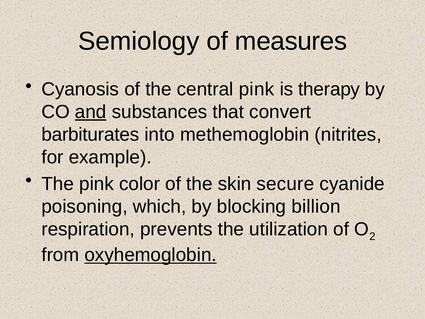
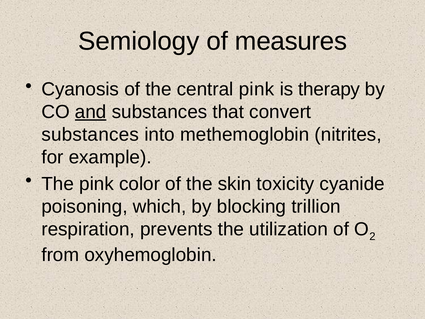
barbiturates at (90, 135): barbiturates -> substances
secure: secure -> toxicity
billion: billion -> trillion
oxyhemoglobin underline: present -> none
